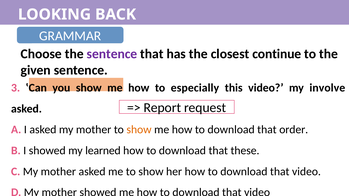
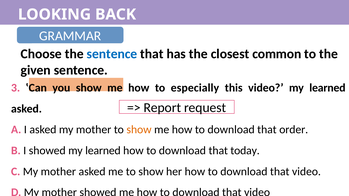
sentence at (112, 54) colour: purple -> blue
continue: continue -> common
video my involve: involve -> learned
these: these -> today
